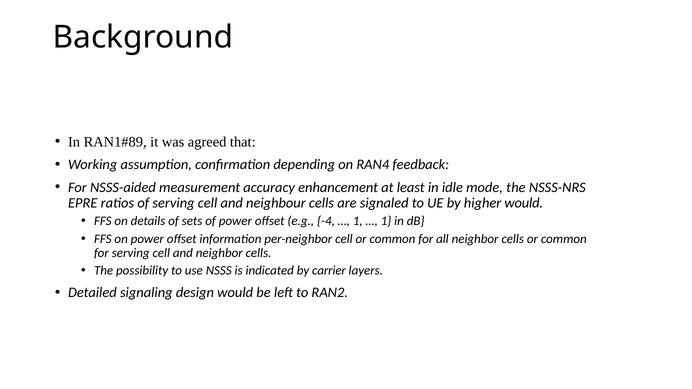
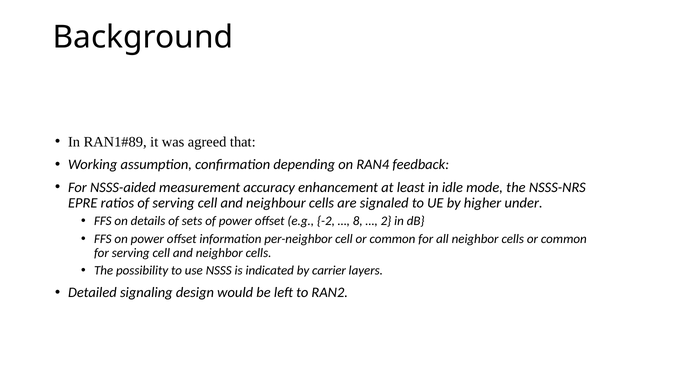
higher would: would -> under
-4: -4 -> -2
1 at (358, 221): 1 -> 8
1 at (386, 221): 1 -> 2
